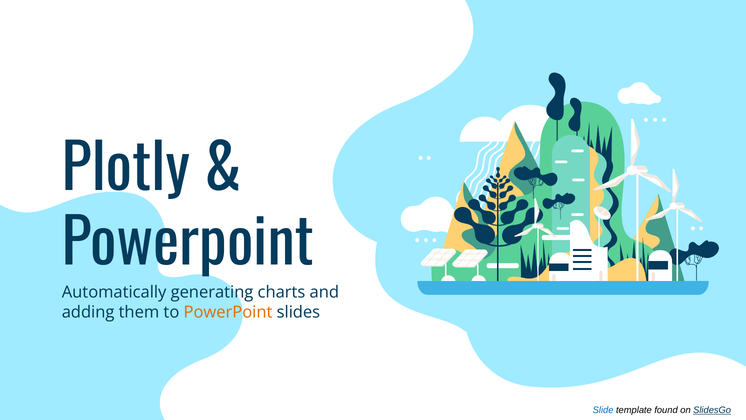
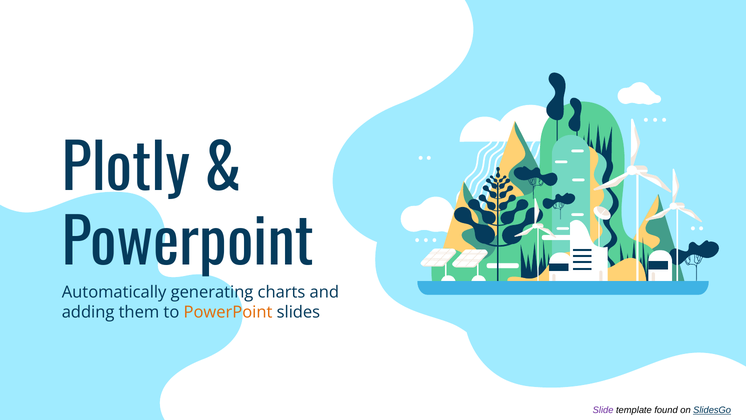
Slide colour: blue -> purple
